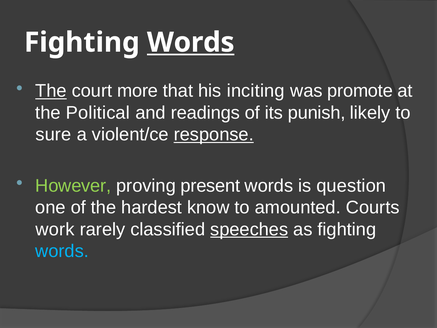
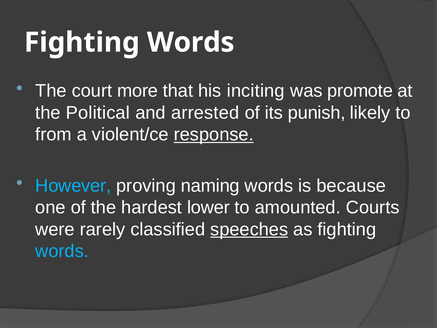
Words at (191, 42) underline: present -> none
The at (51, 91) underline: present -> none
readings: readings -> arrested
sure: sure -> from
However colour: light green -> light blue
present: present -> naming
question: question -> because
know: know -> lower
work: work -> were
